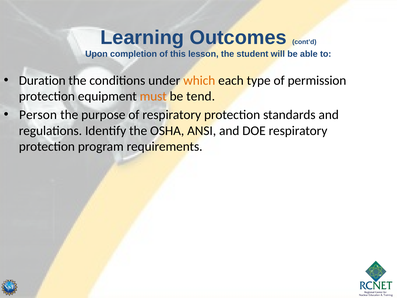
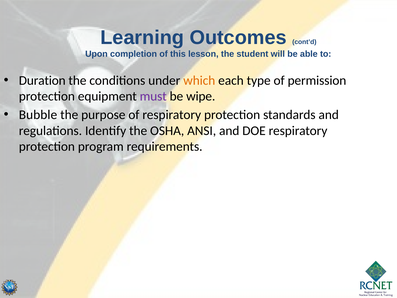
must colour: orange -> purple
tend: tend -> wipe
Person: Person -> Bubble
